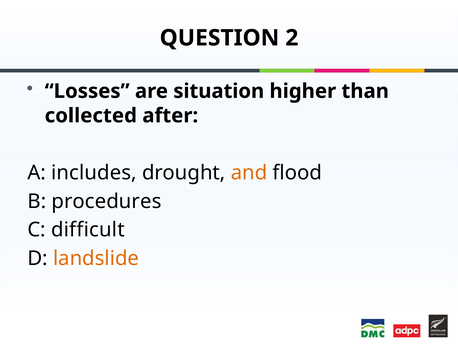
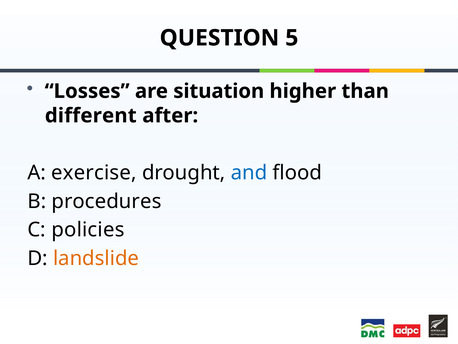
2: 2 -> 5
collected: collected -> different
includes: includes -> exercise
and colour: orange -> blue
difficult: difficult -> policies
